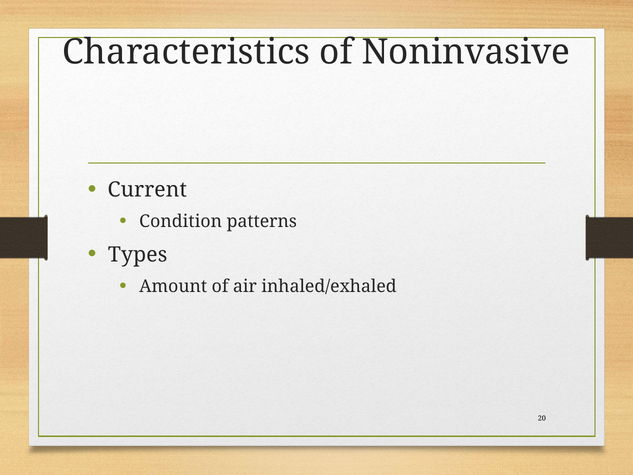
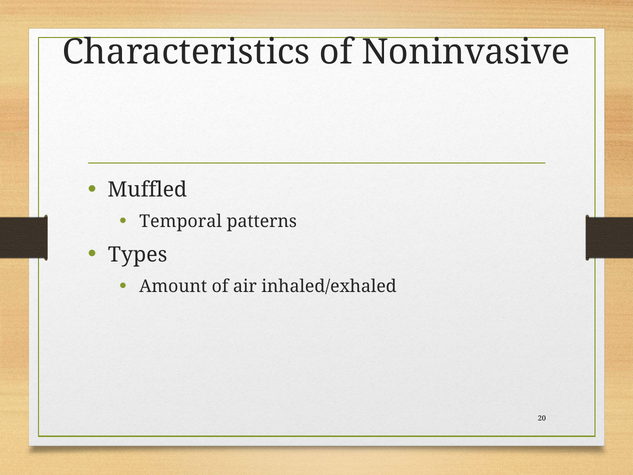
Current: Current -> Muffled
Condition: Condition -> Temporal
